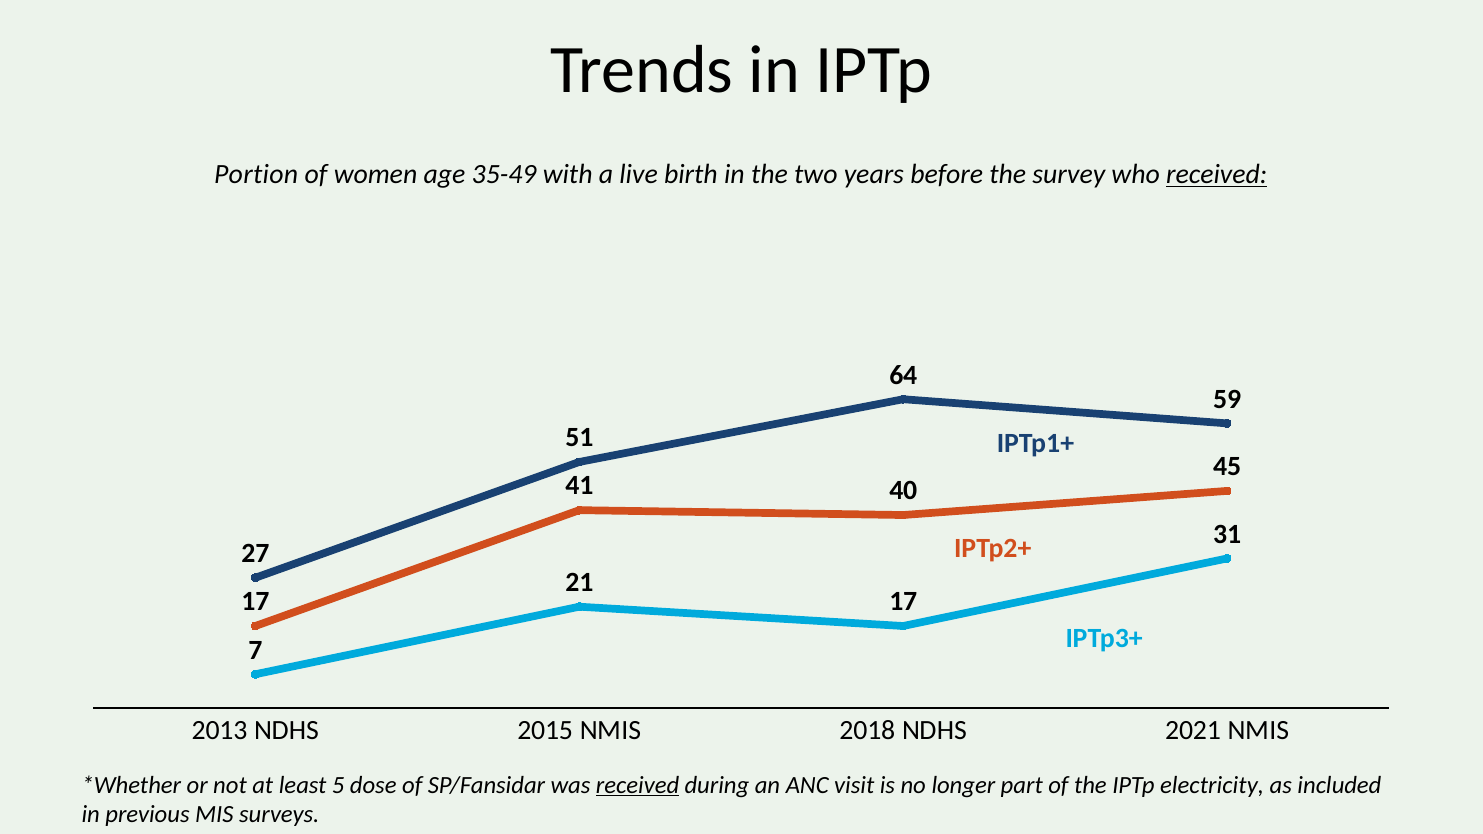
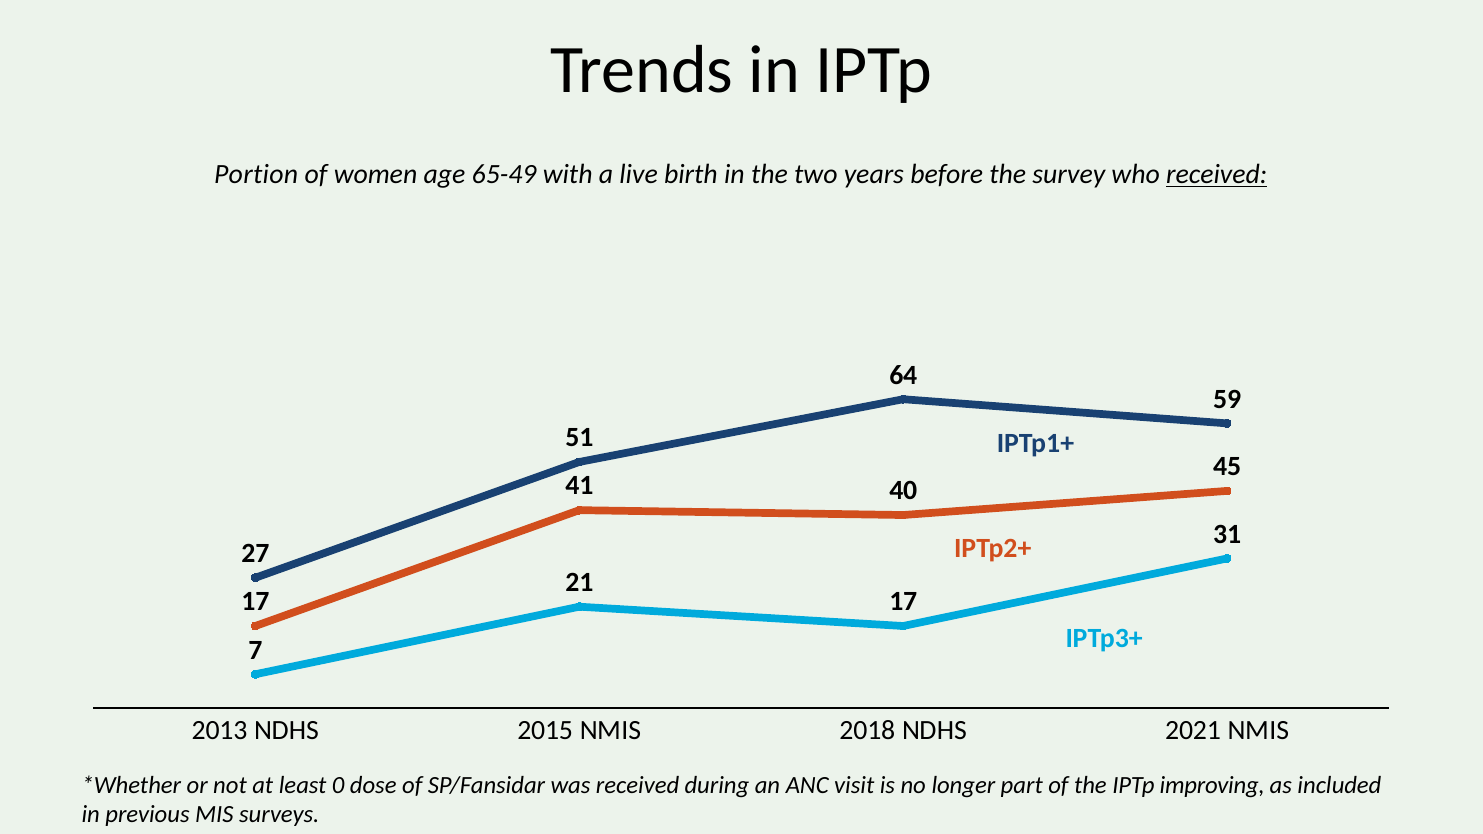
35-49: 35-49 -> 65-49
5: 5 -> 0
received at (638, 785) underline: present -> none
electricity: electricity -> improving
